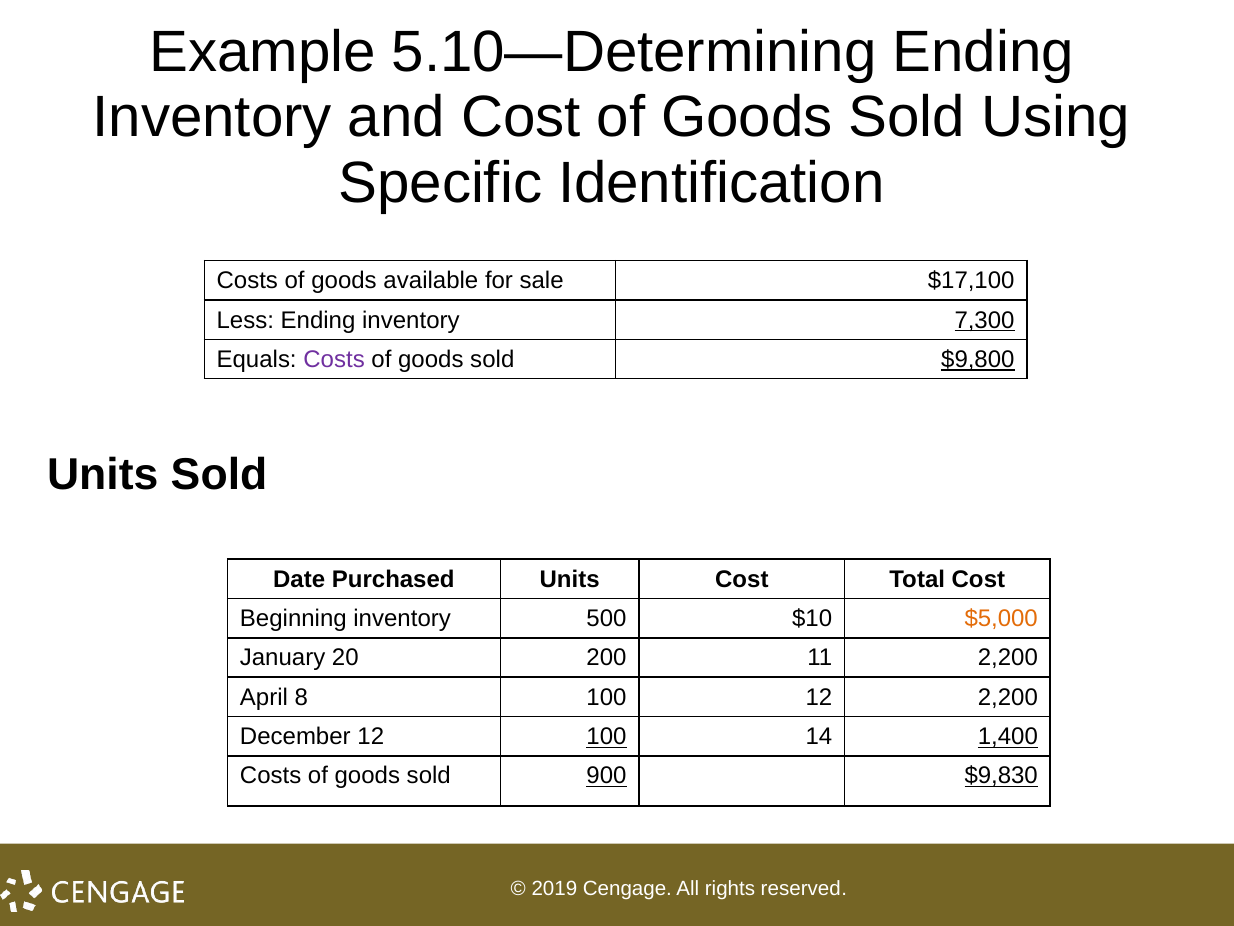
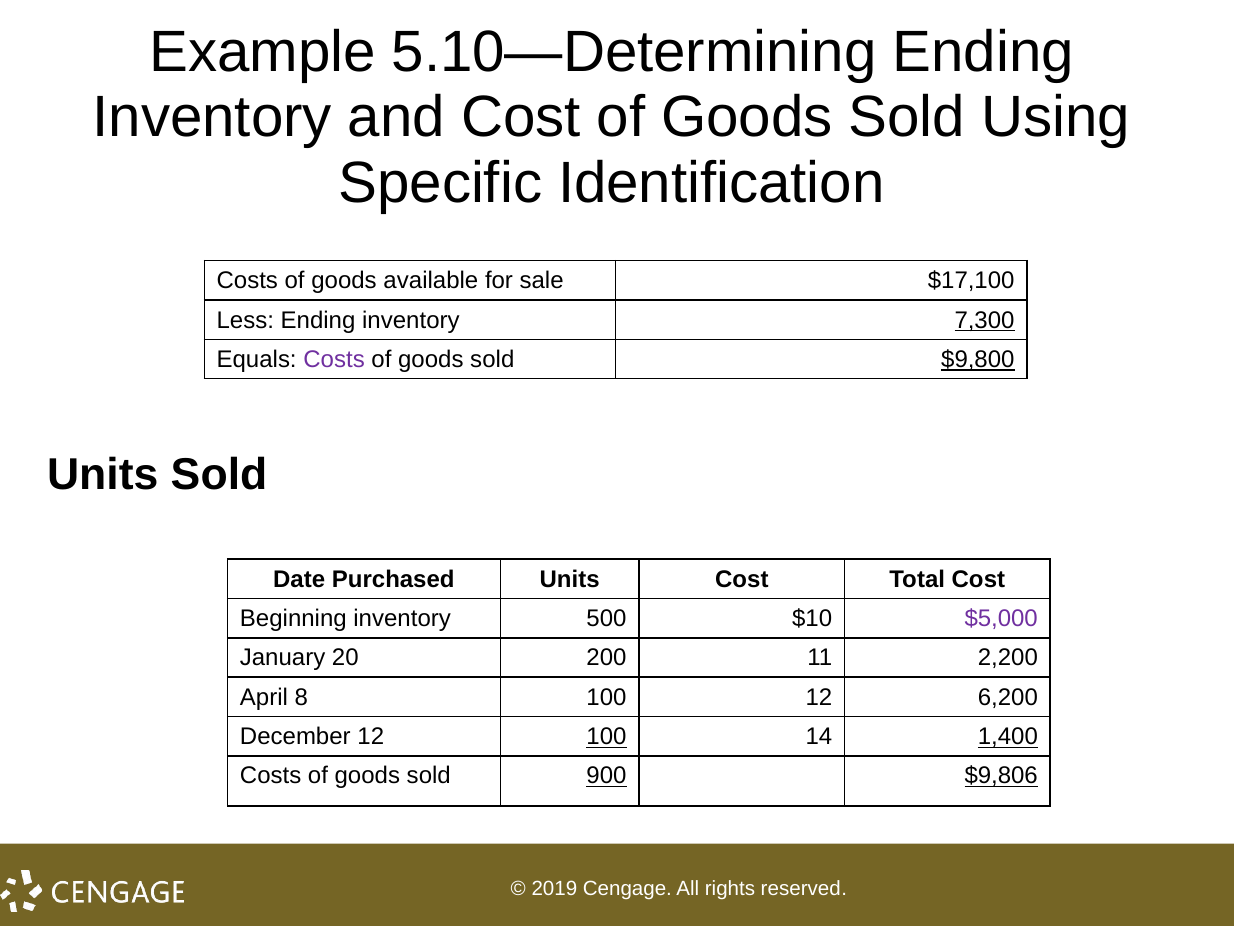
$5,000 colour: orange -> purple
12 2,200: 2,200 -> 6,200
$9,830: $9,830 -> $9,806
